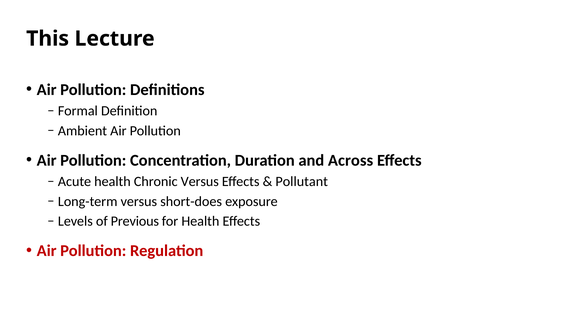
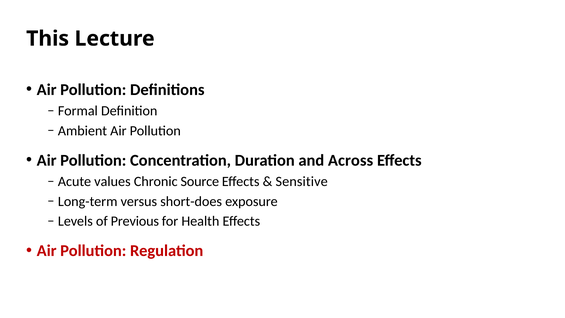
health at (112, 181): health -> values
Chronic Versus: Versus -> Source
Pollutant: Pollutant -> Sensitive
